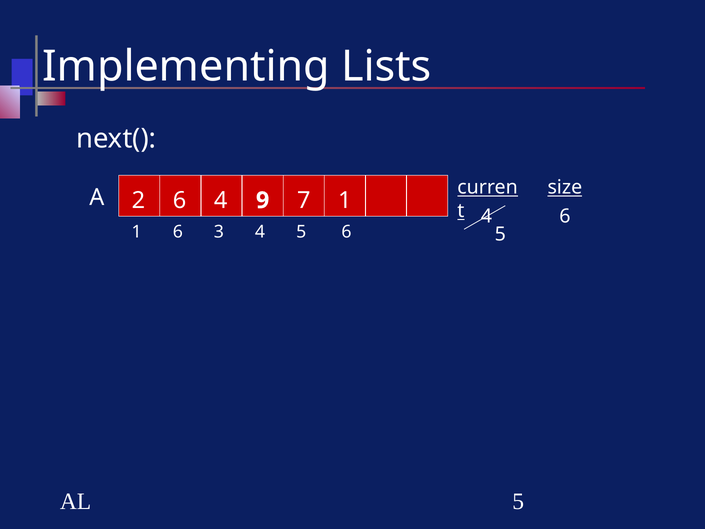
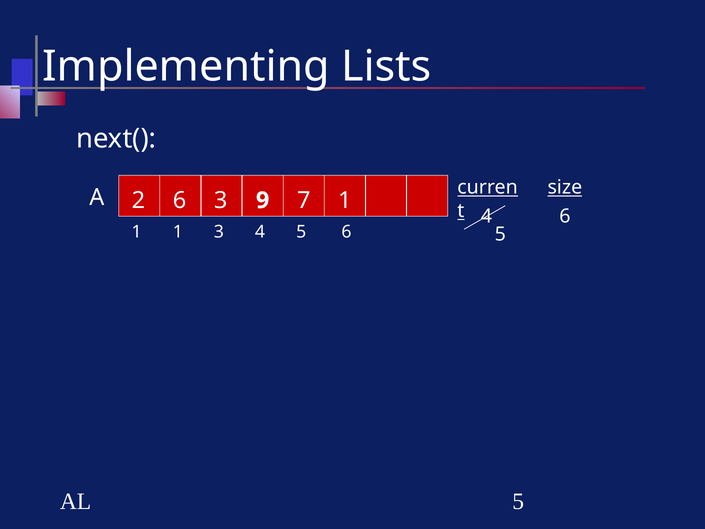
6 4: 4 -> 3
6 at (178, 232): 6 -> 1
